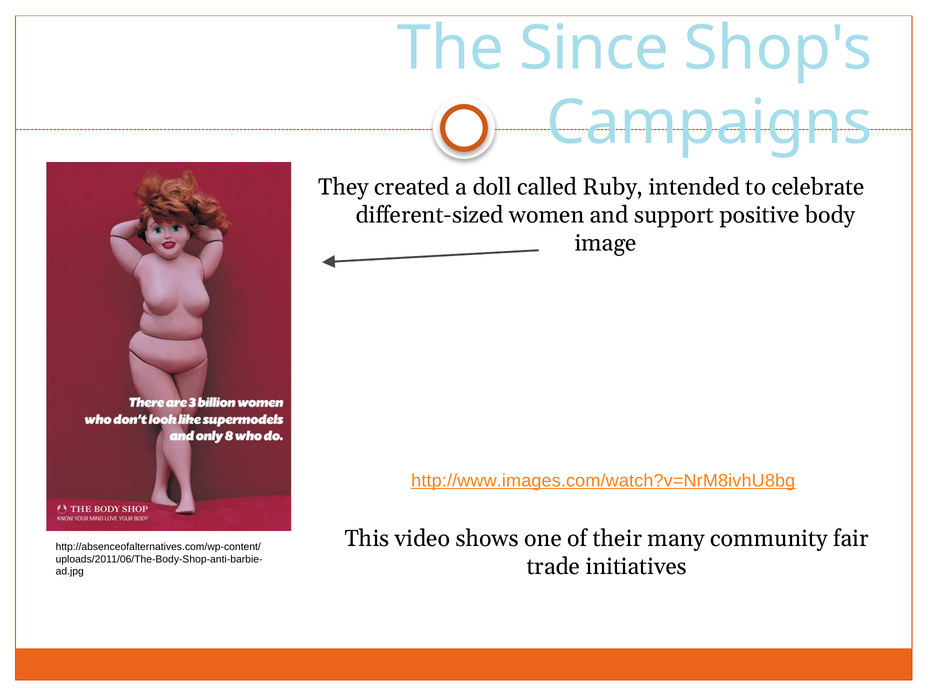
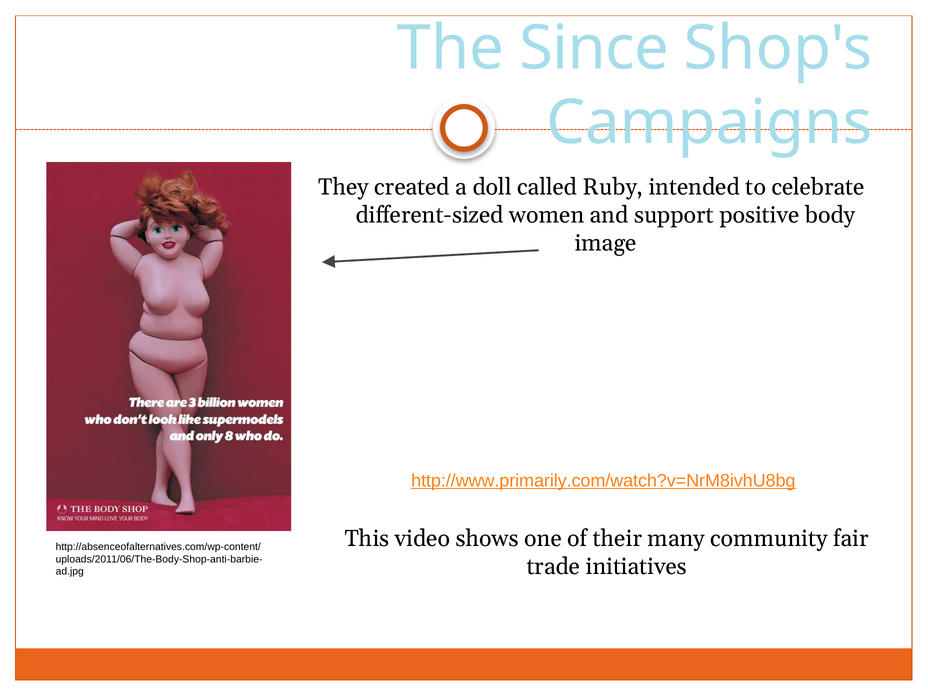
http://www.images.com/watch?v=NrM8ivhU8bg: http://www.images.com/watch?v=NrM8ivhU8bg -> http://www.primarily.com/watch?v=NrM8ivhU8bg
